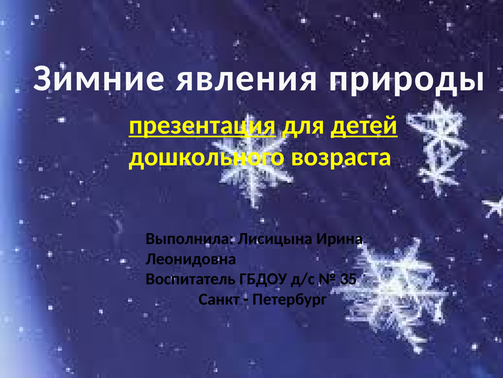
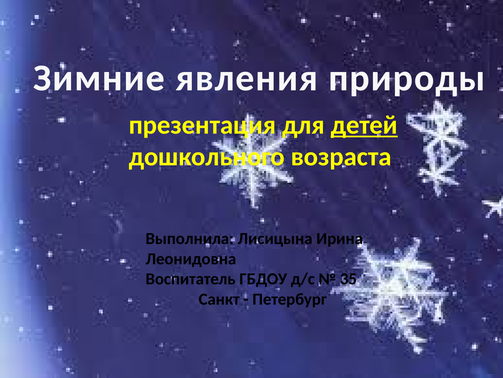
презентация underline: present -> none
